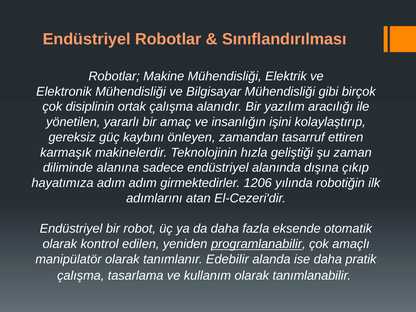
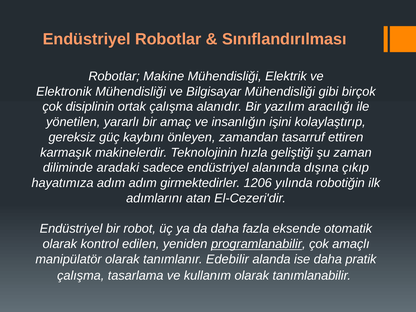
alanına: alanına -> aradaki
